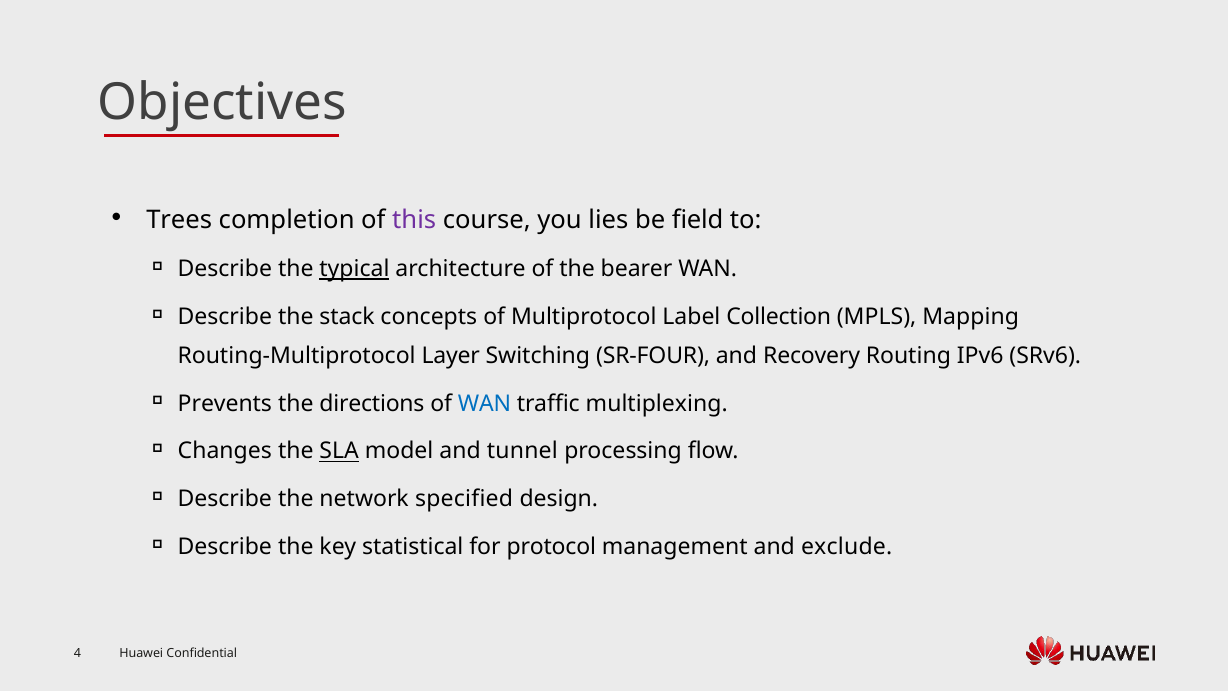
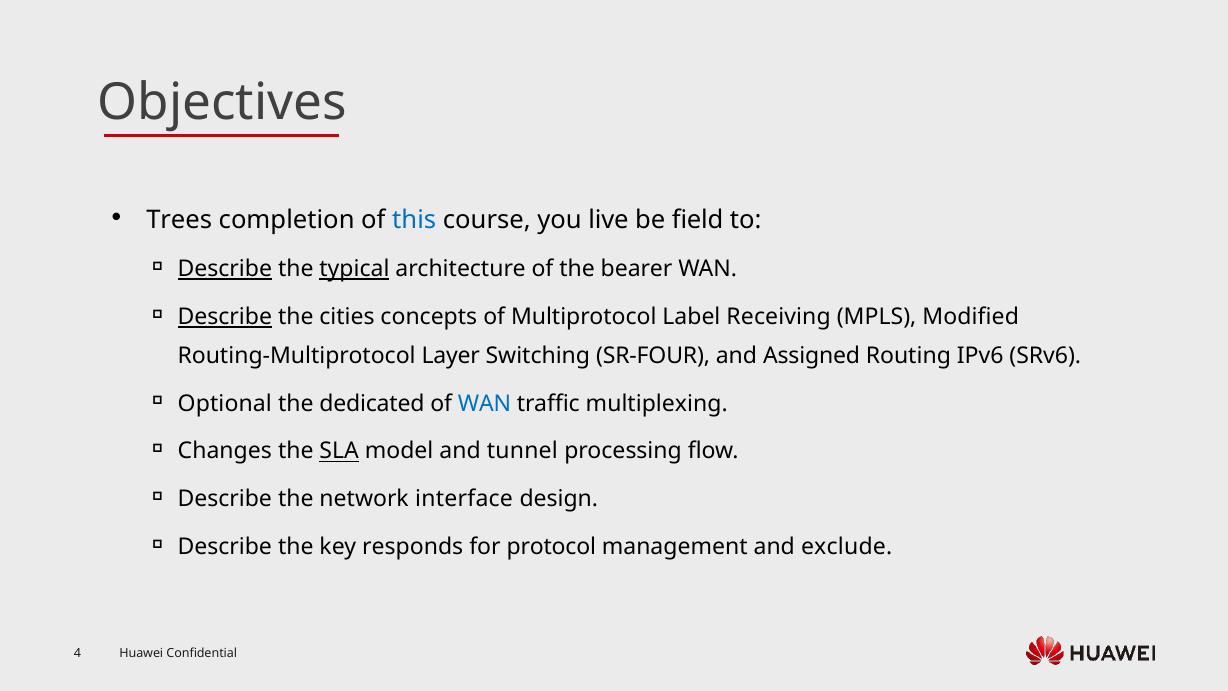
this colour: purple -> blue
lies: lies -> live
Describe at (225, 269) underline: none -> present
Describe at (225, 317) underline: none -> present
stack: stack -> cities
Collection: Collection -> Receiving
Mapping: Mapping -> Modified
Recovery: Recovery -> Assigned
Prevents: Prevents -> Optional
directions: directions -> dedicated
specified: specified -> interface
statistical: statistical -> responds
